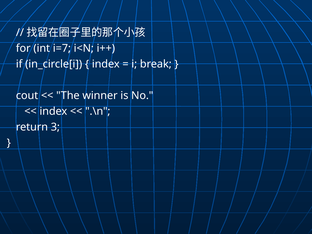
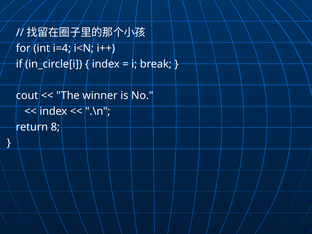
i=7: i=7 -> i=4
3: 3 -> 8
